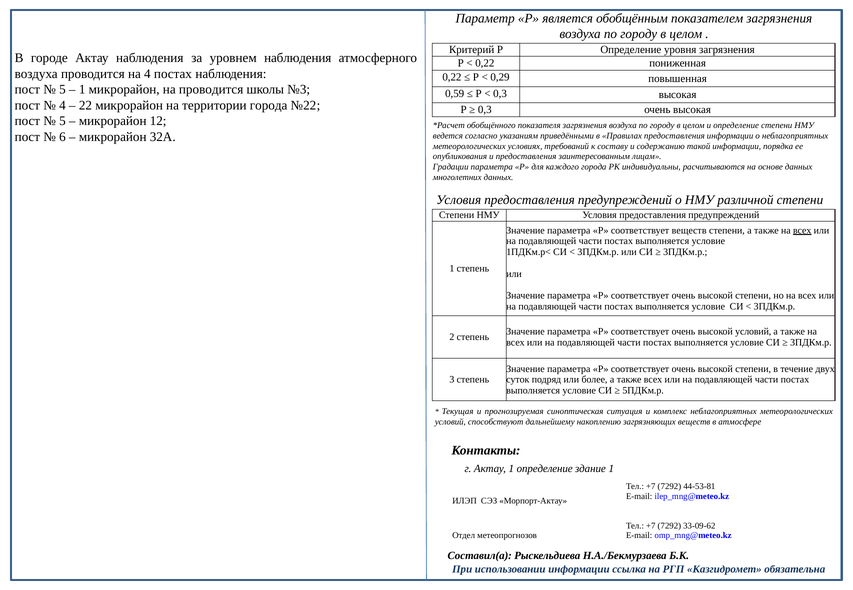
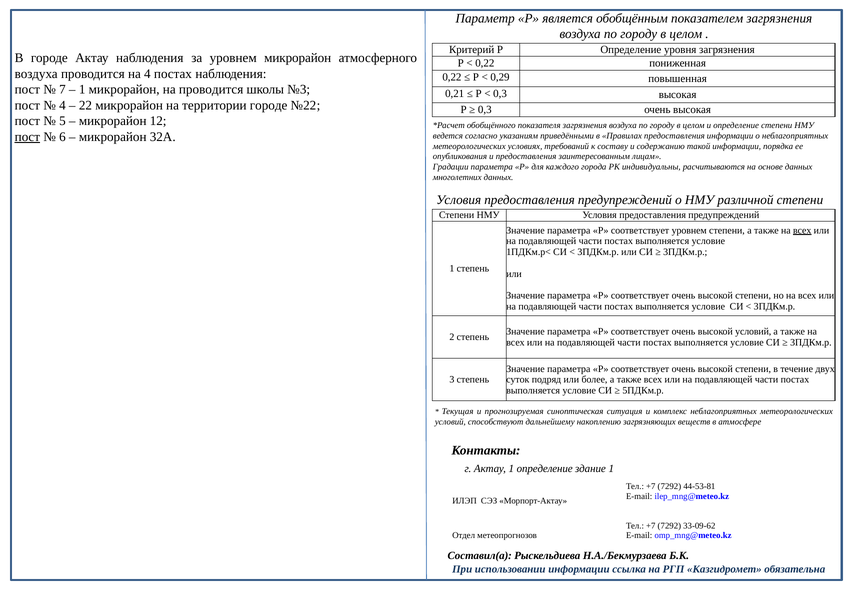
уровнем наблюдения: наблюдения -> микрорайон
5 at (62, 90): 5 -> 7
0,59: 0,59 -> 0,21
территории города: города -> городе
пост at (27, 137) underline: none -> present
соответствует веществ: веществ -> уровнем
